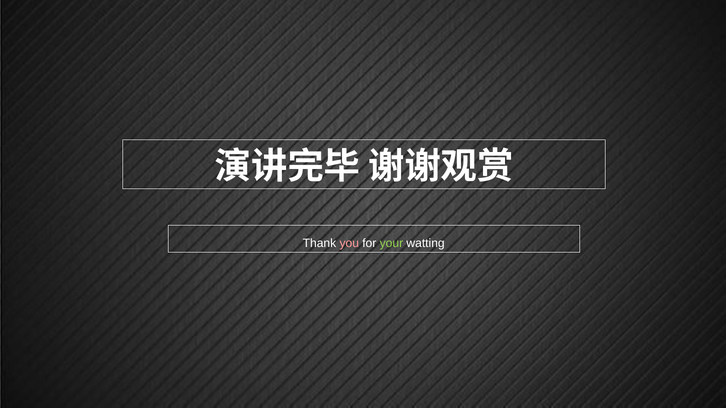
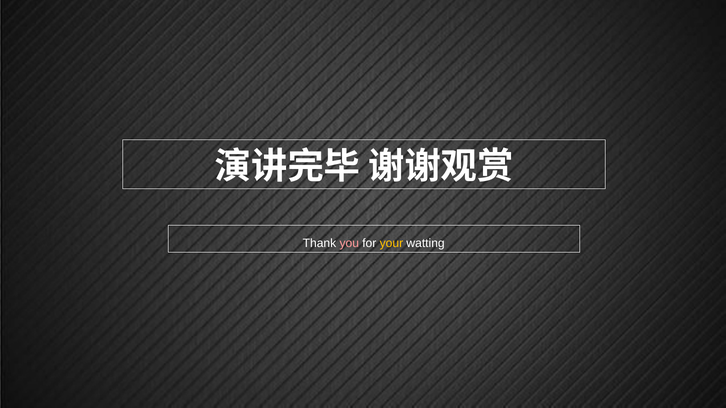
your colour: light green -> yellow
